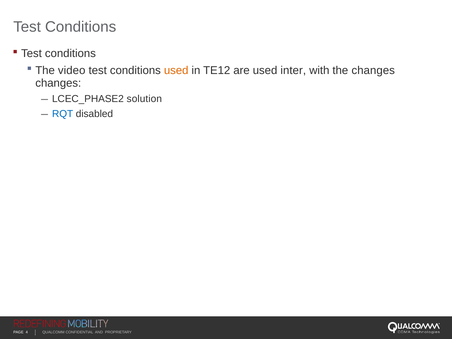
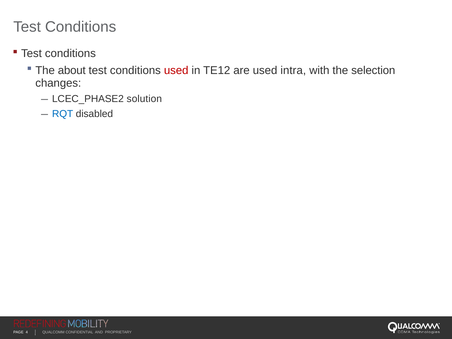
video: video -> about
used at (176, 70) colour: orange -> red
inter: inter -> intra
the changes: changes -> selection
